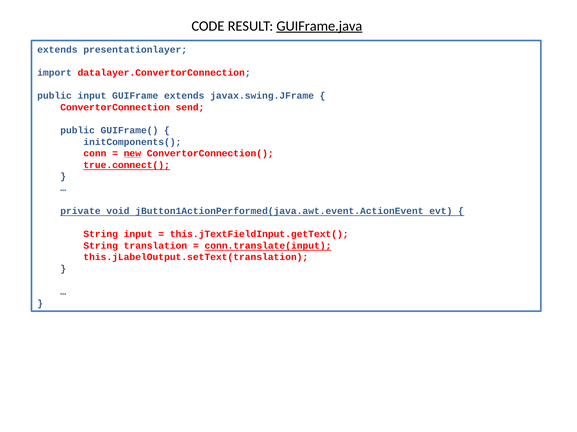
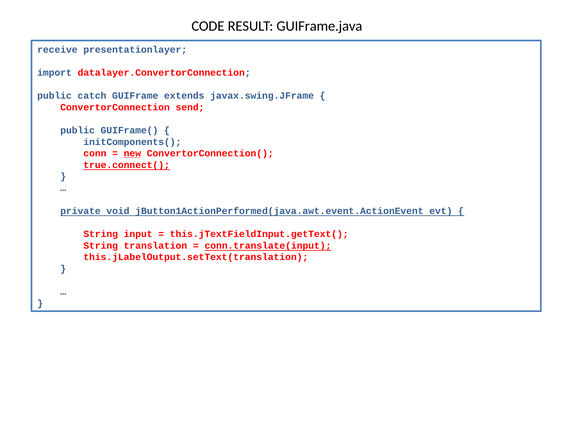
GUIFrame.java underline: present -> none
extends at (57, 50): extends -> receive
public input: input -> catch
